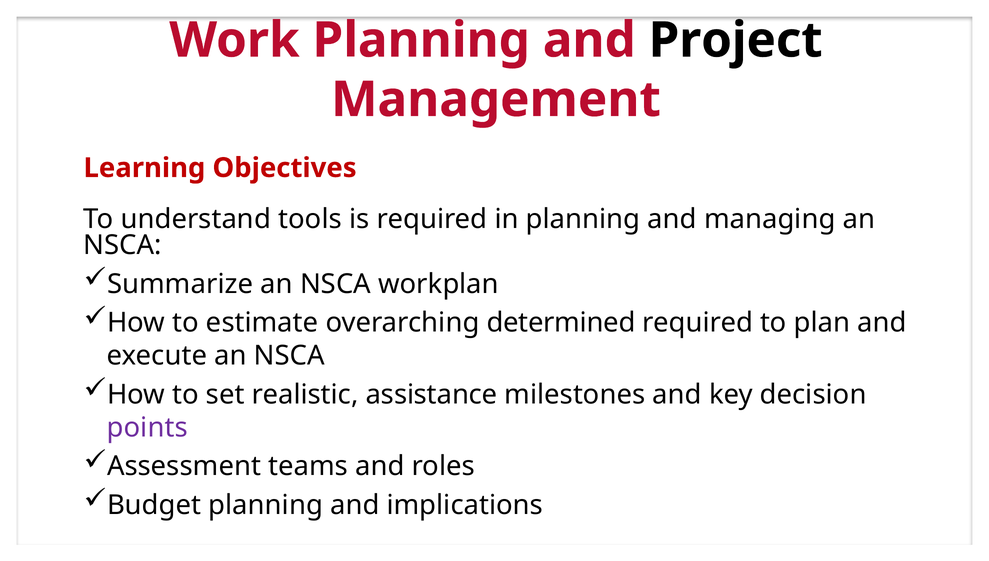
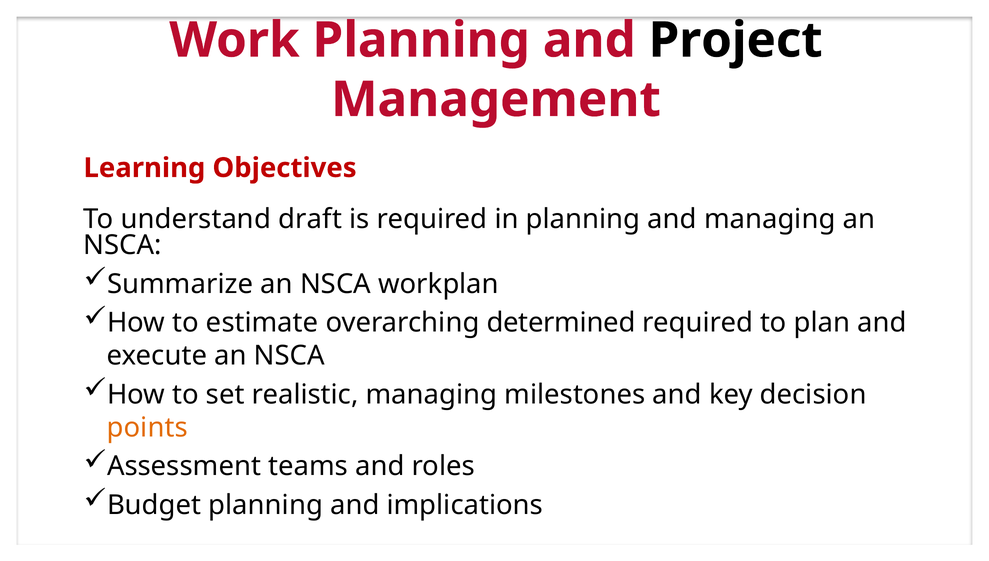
tools: tools -> draft
realistic assistance: assistance -> managing
points colour: purple -> orange
